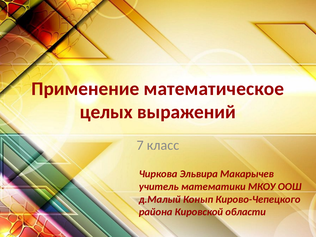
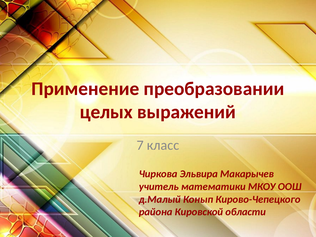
математическое: математическое -> преобразовании
